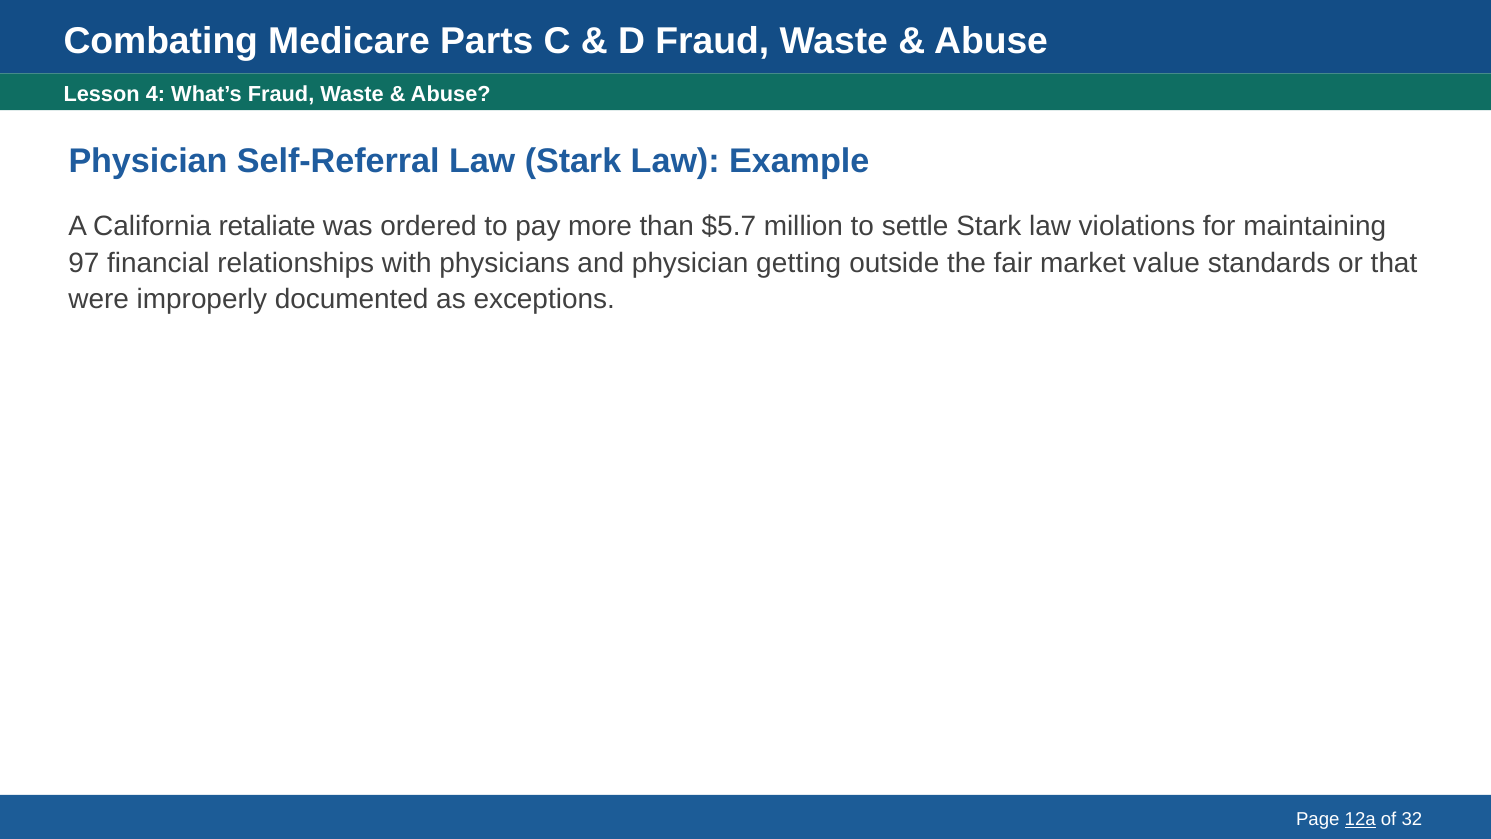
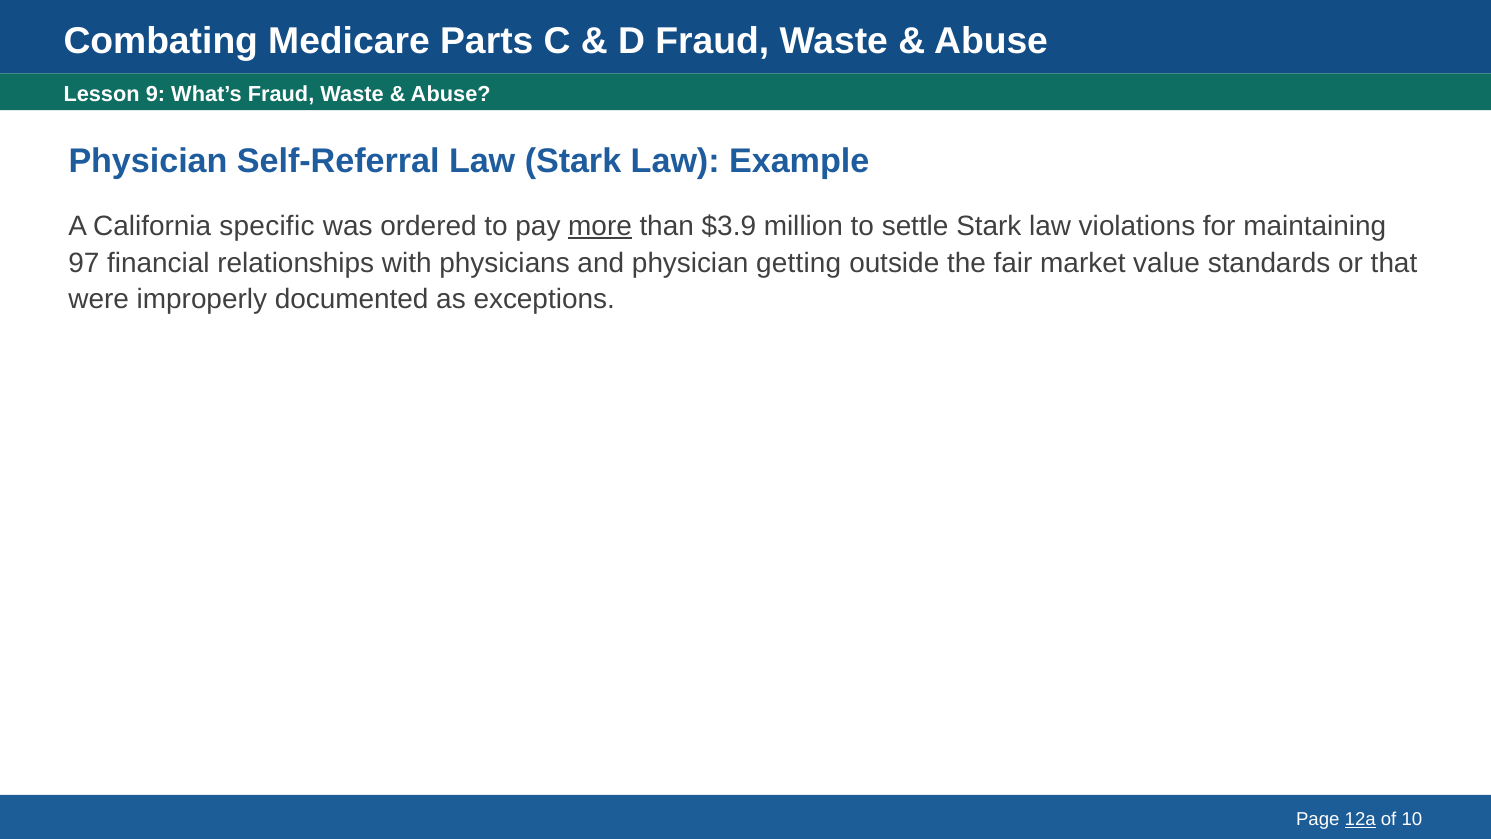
4: 4 -> 9
retaliate: retaliate -> specific
more underline: none -> present
$5.7: $5.7 -> $3.9
32: 32 -> 10
